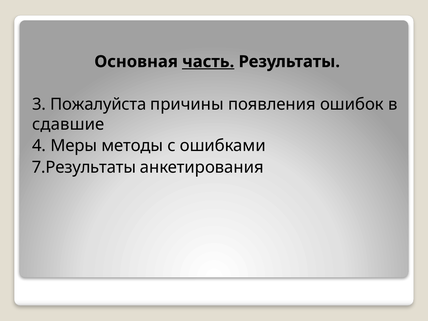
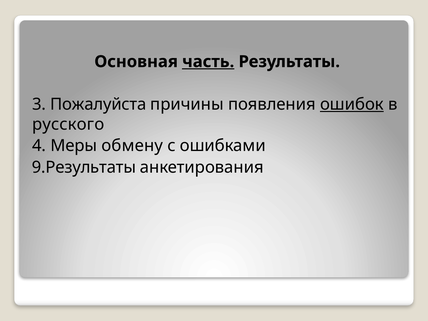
ошибок underline: none -> present
сдавшие: сдавшие -> русского
методы: методы -> обмену
7.Результаты: 7.Результаты -> 9.Результаты
